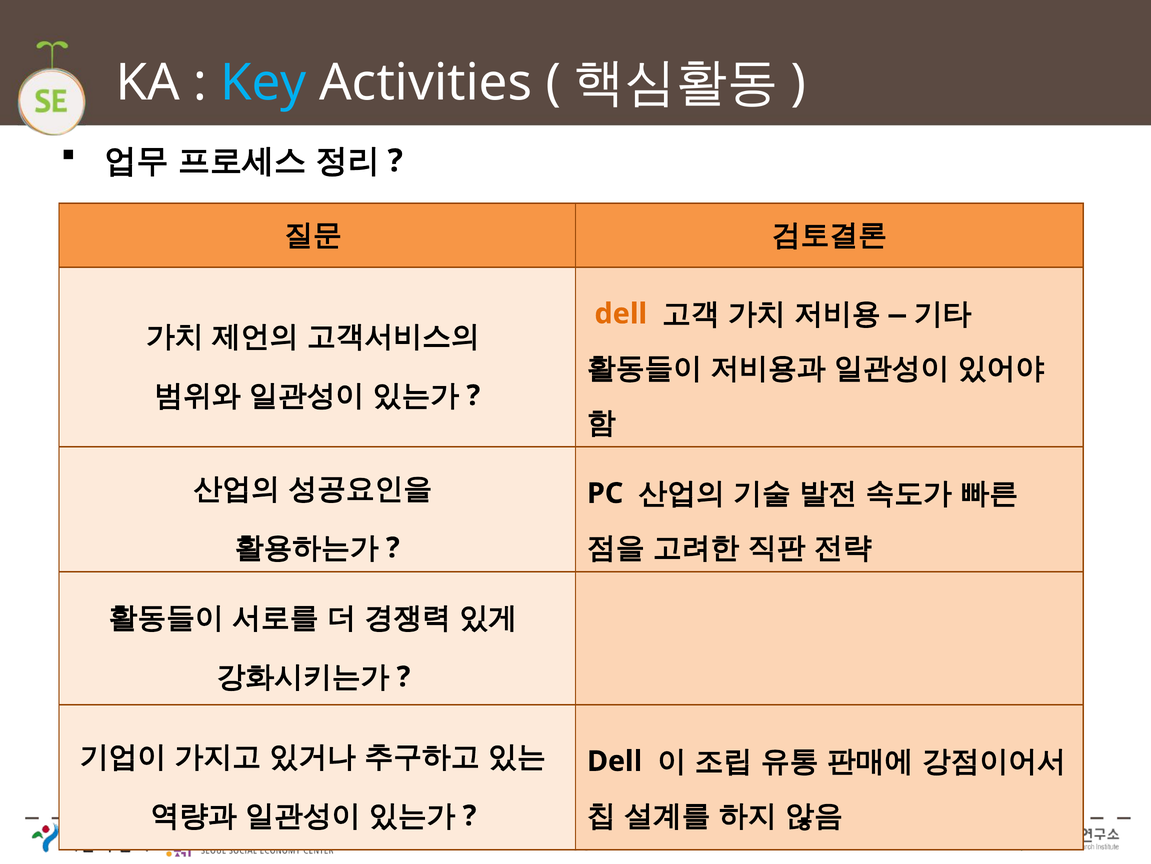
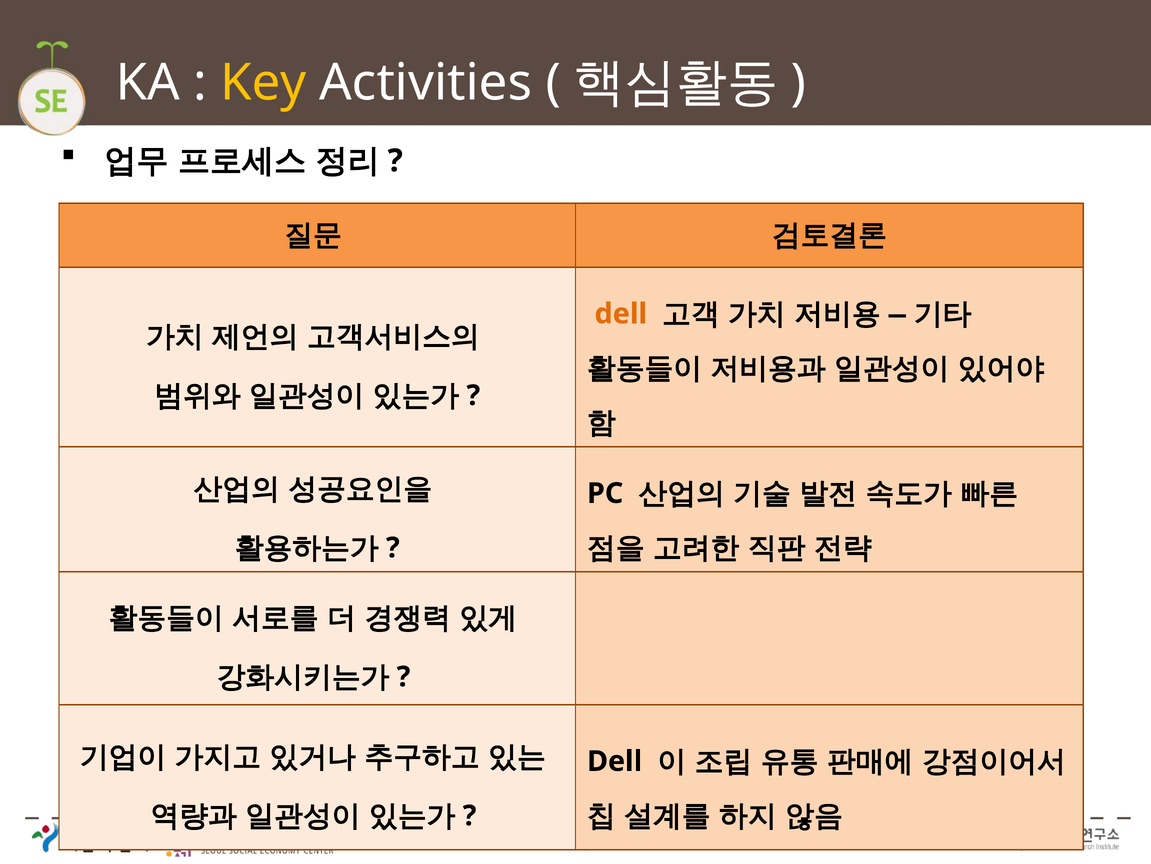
Key colour: light blue -> yellow
